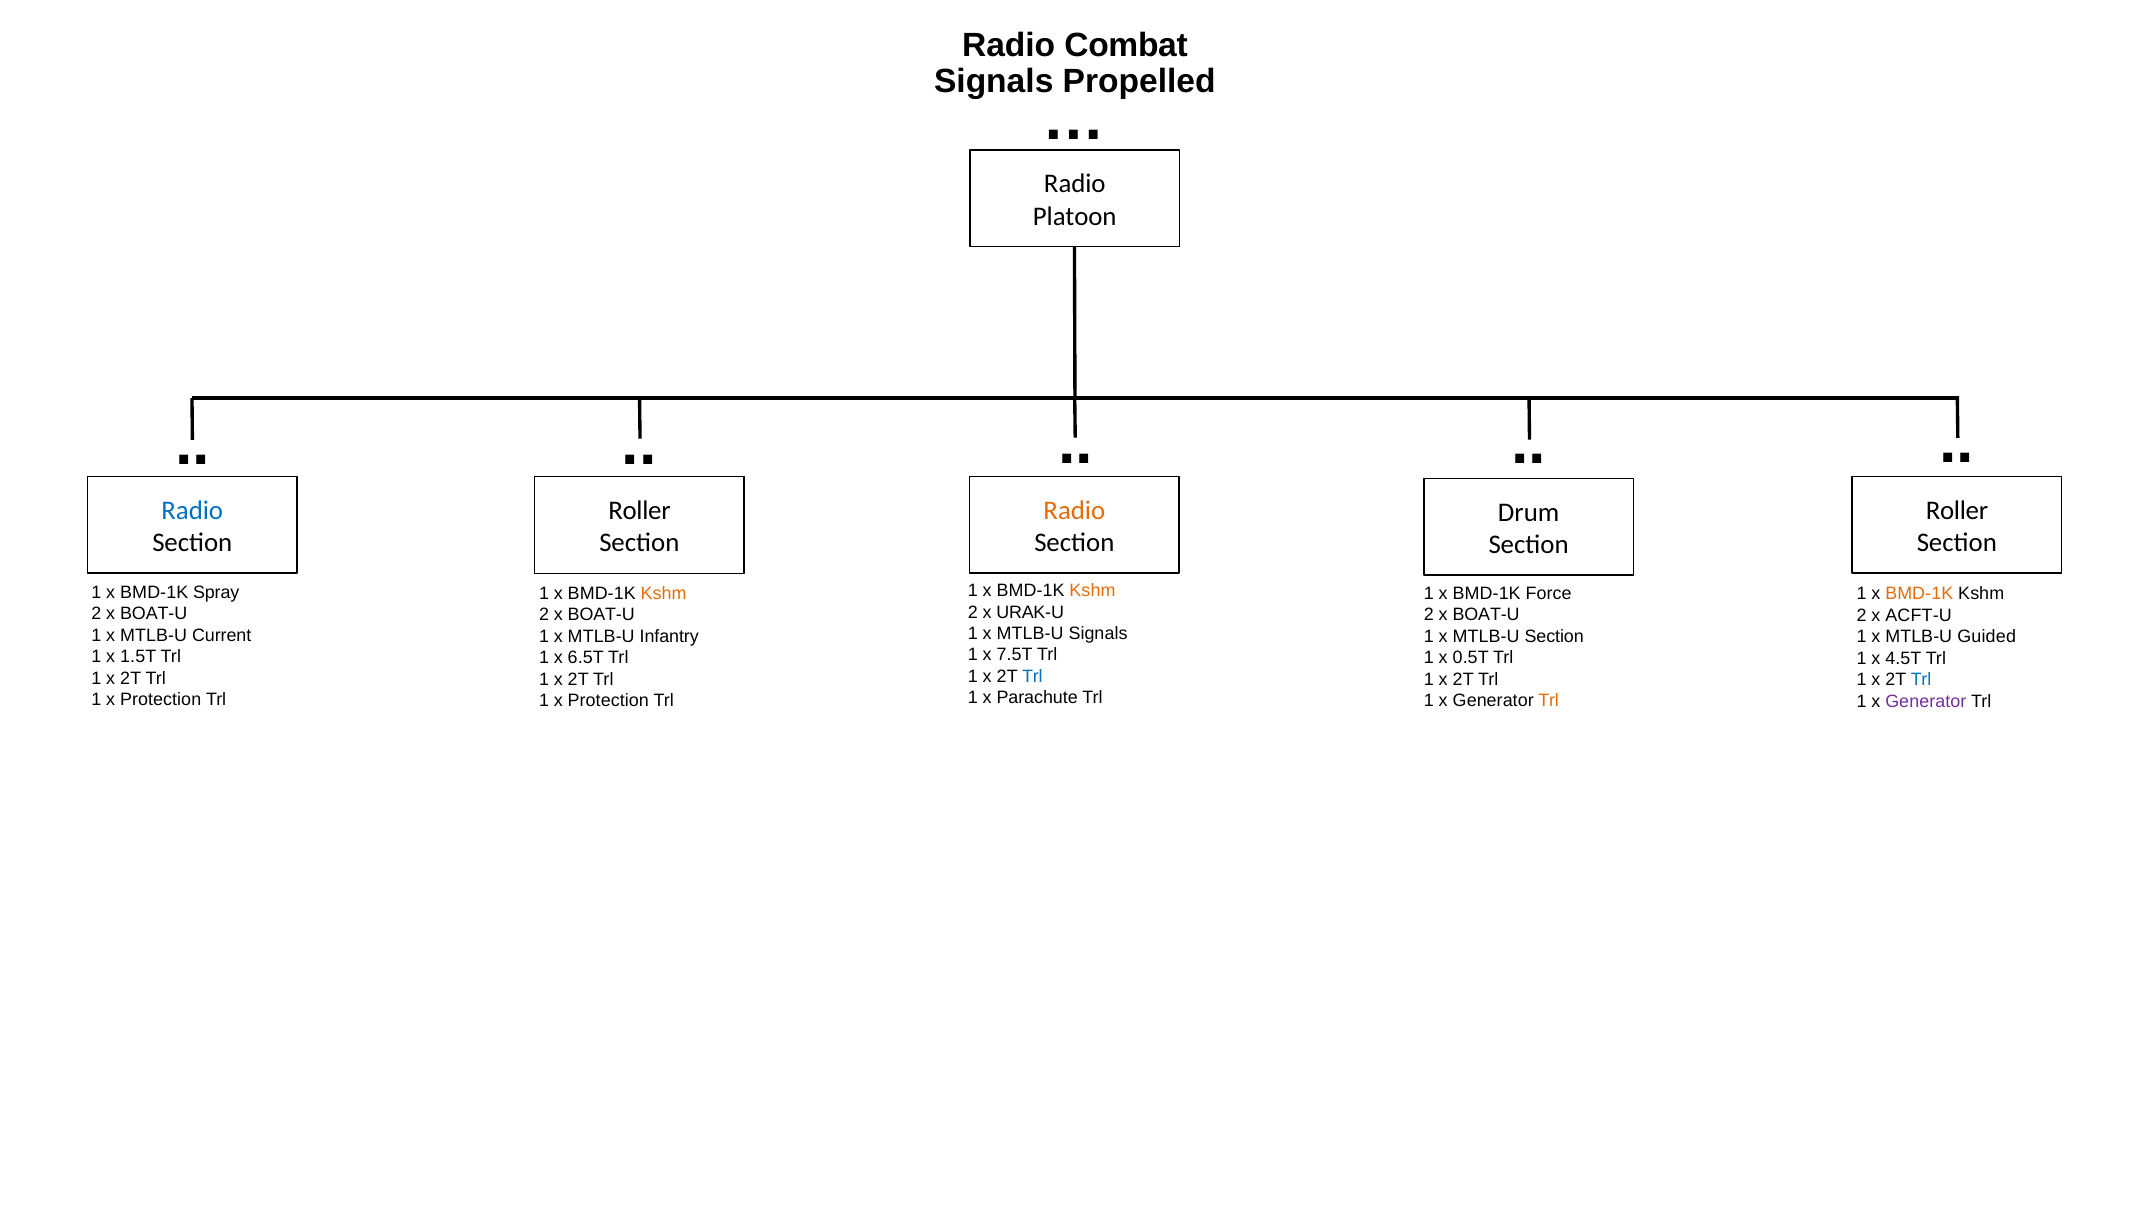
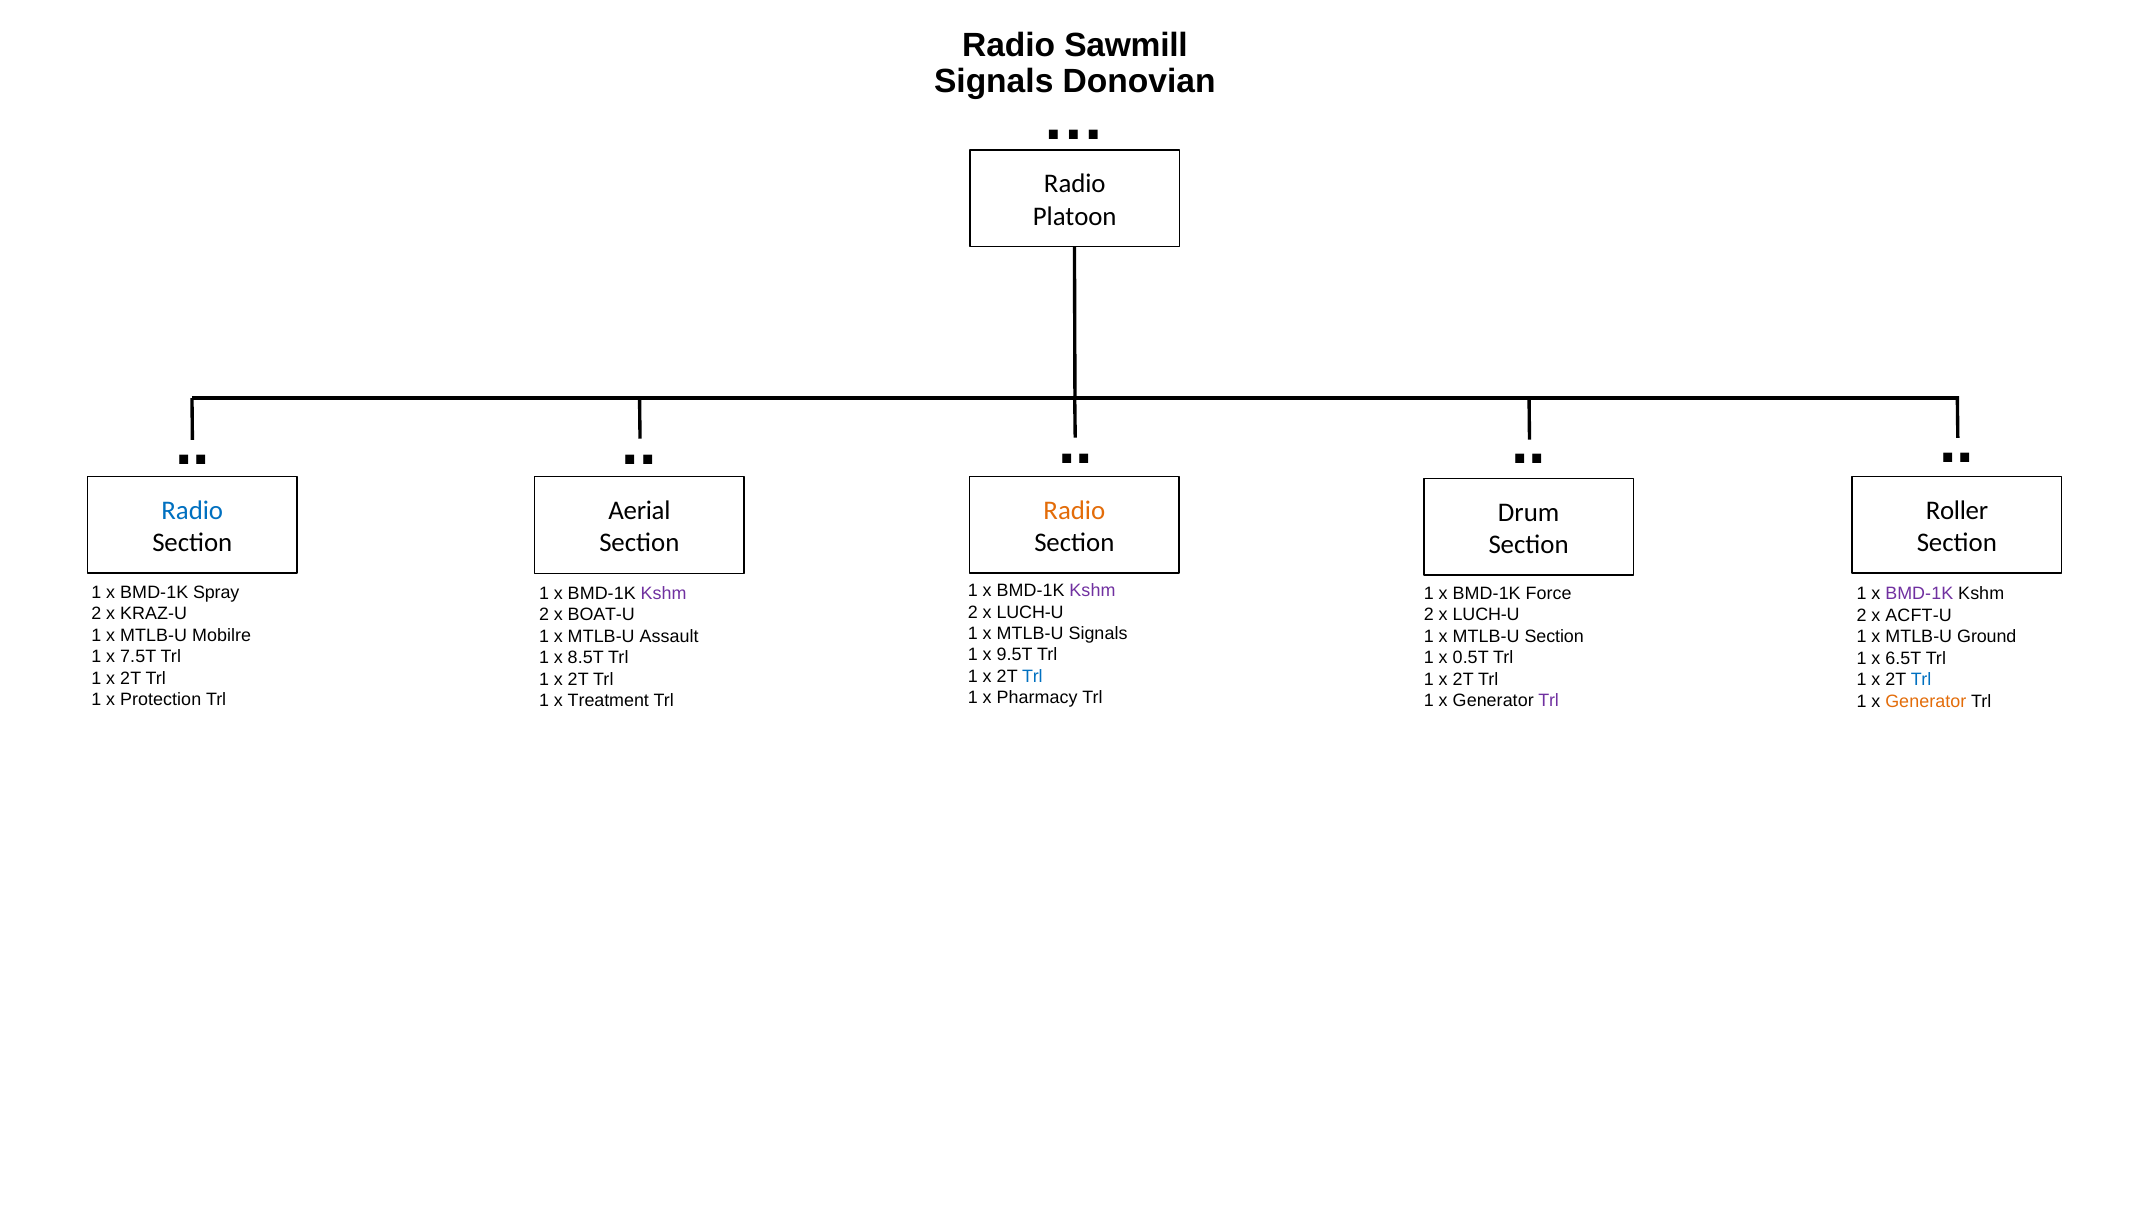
Combat: Combat -> Sawmill
Propelled: Propelled -> Donovian
Roller at (639, 511): Roller -> Aerial
Kshm at (1092, 591) colour: orange -> purple
Kshm at (664, 594) colour: orange -> purple
BMD-1K at (1919, 594) colour: orange -> purple
URAK-U at (1030, 612): URAK-U -> LUCH-U
BOAT-U at (154, 614): BOAT-U -> KRAZ-U
BOAT-U at (1486, 615): BOAT-U -> LUCH-U
Current: Current -> Mobilre
Infantry: Infantry -> Assault
Guided: Guided -> Ground
7.5T: 7.5T -> 9.5T
1.5T: 1.5T -> 7.5T
6.5T: 6.5T -> 8.5T
4.5T: 4.5T -> 6.5T
Parachute: Parachute -> Pharmacy
Protection at (608, 701): Protection -> Treatment
Trl at (1549, 701) colour: orange -> purple
Generator at (1926, 702) colour: purple -> orange
